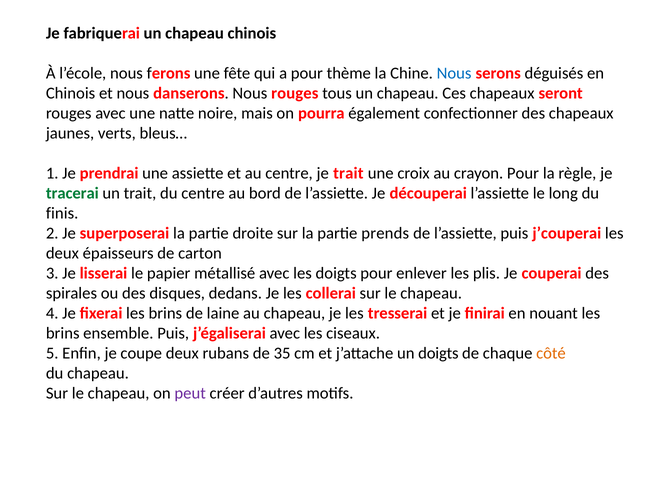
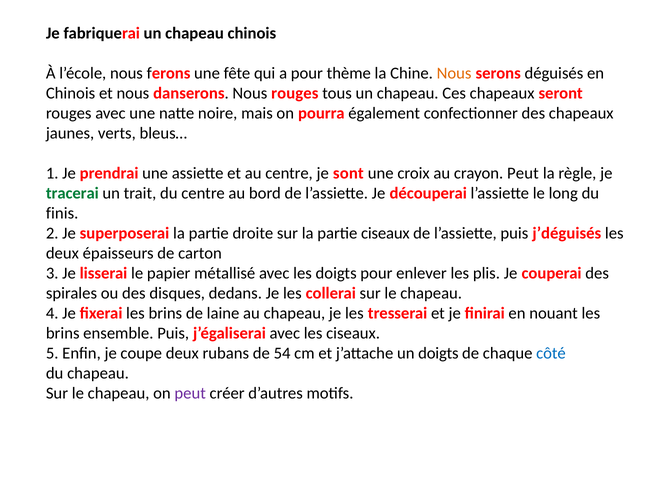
Nous at (454, 73) colour: blue -> orange
je trait: trait -> sont
crayon Pour: Pour -> Peut
partie prends: prends -> ciseaux
j’couperai: j’couperai -> j’déguisés
35: 35 -> 54
côté colour: orange -> blue
